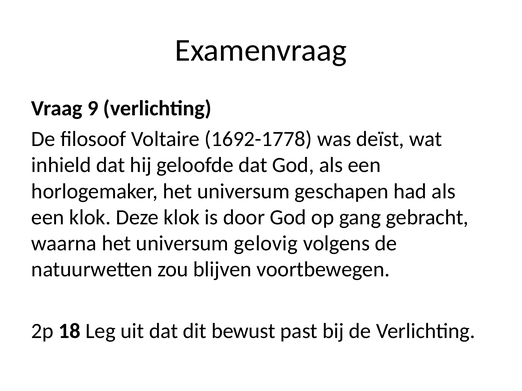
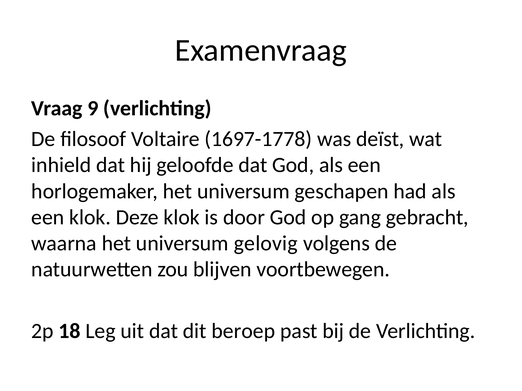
1692-1778: 1692-1778 -> 1697-1778
bewust: bewust -> beroep
